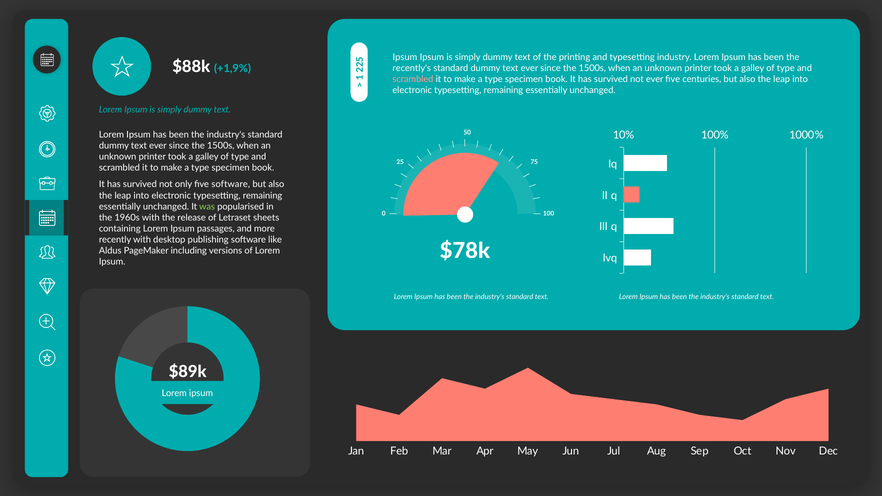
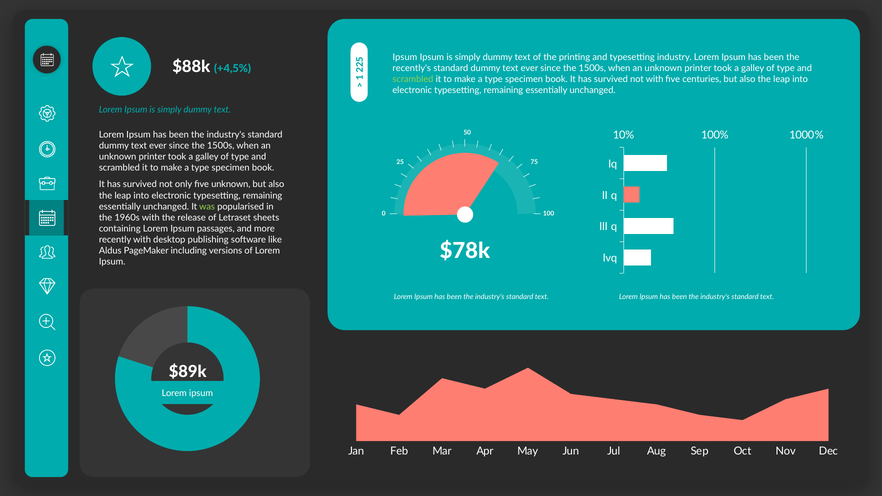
+1,9%: +1,9% -> +4,5%
scrambled at (413, 79) colour: pink -> light green
not ever: ever -> with
five software: software -> unknown
